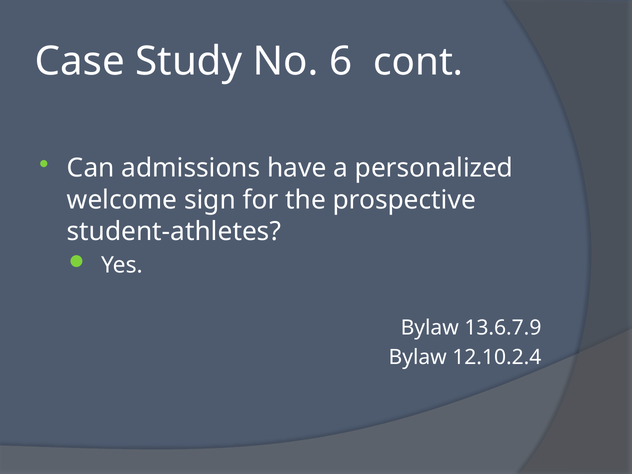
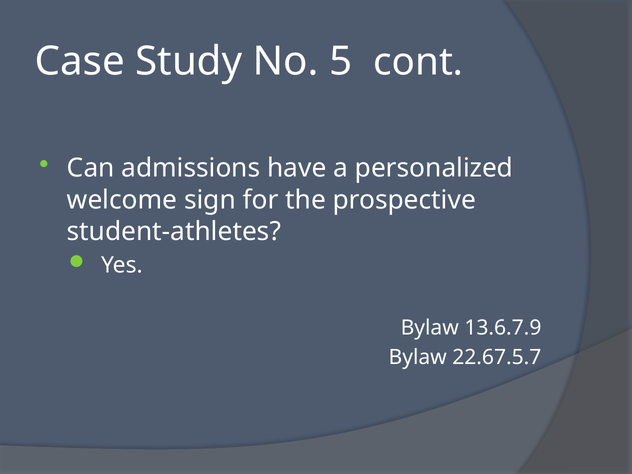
6: 6 -> 5
12.10.2.4: 12.10.2.4 -> 22.67.5.7
